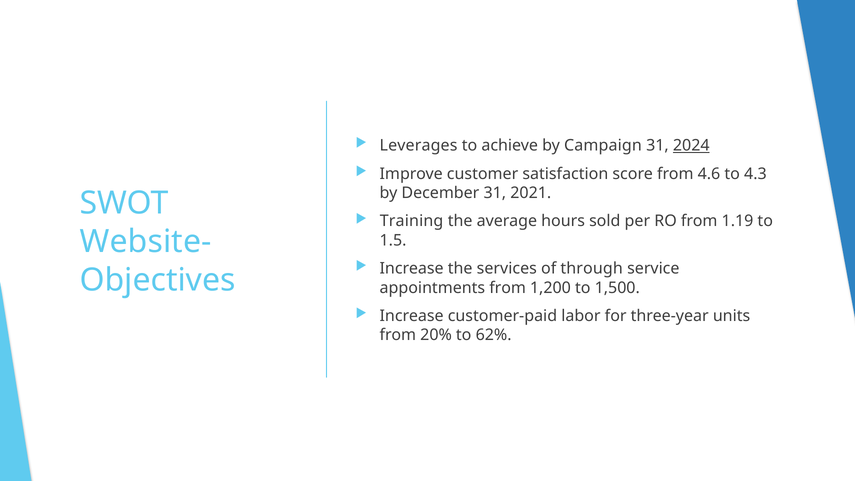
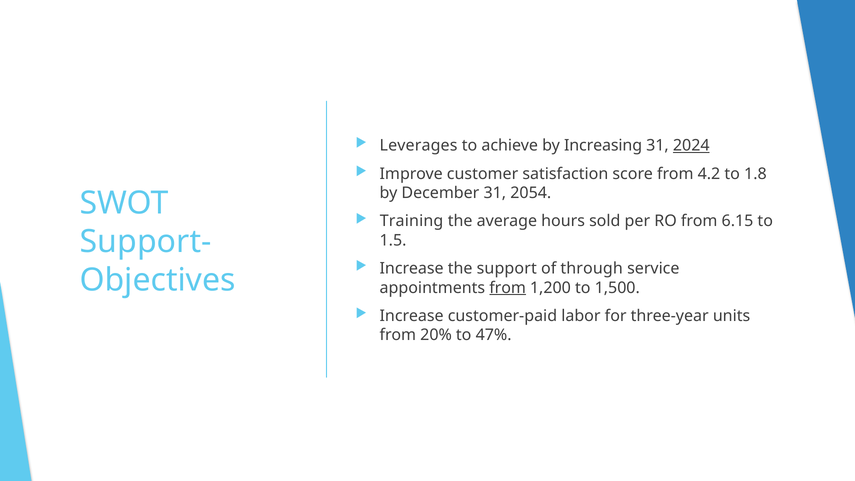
Campaign: Campaign -> Increasing
4.6: 4.6 -> 4.2
4.3: 4.3 -> 1.8
2021: 2021 -> 2054
1.19: 1.19 -> 6.15
Website-: Website- -> Support-
services: services -> support
from at (508, 288) underline: none -> present
62%: 62% -> 47%
